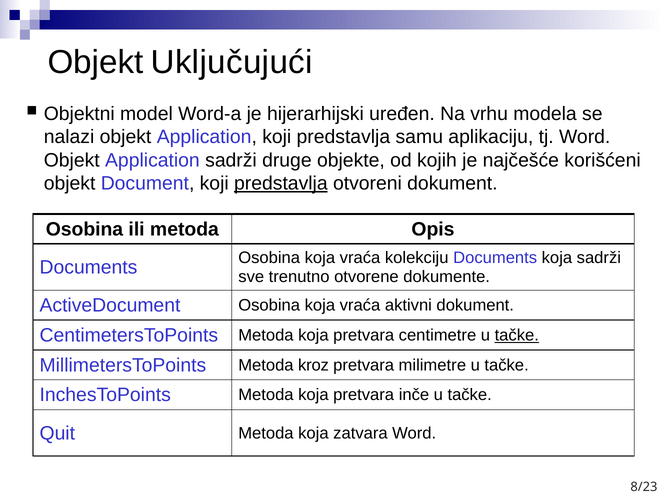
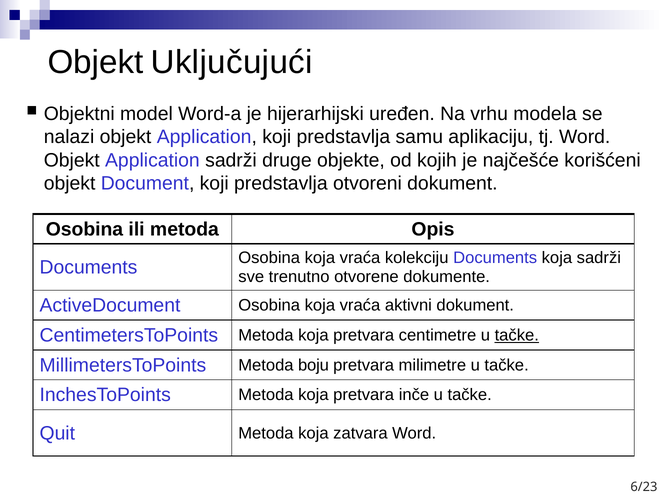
predstavlja at (281, 183) underline: present -> none
kroz: kroz -> boju
8/23: 8/23 -> 6/23
